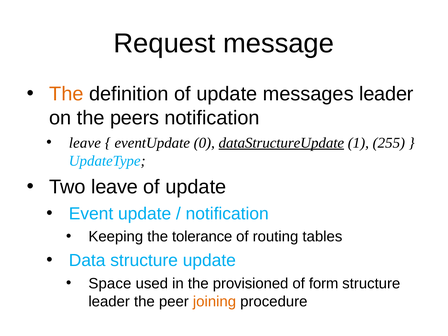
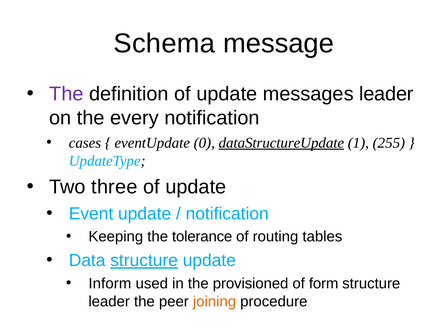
Request: Request -> Schema
The at (66, 94) colour: orange -> purple
peers: peers -> every
leave at (85, 143): leave -> cases
Two leave: leave -> three
structure at (144, 261) underline: none -> present
Space: Space -> Inform
